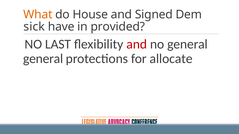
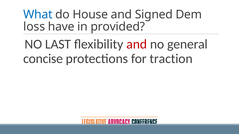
What colour: orange -> blue
sick: sick -> loss
general at (43, 59): general -> concise
allocate: allocate -> traction
